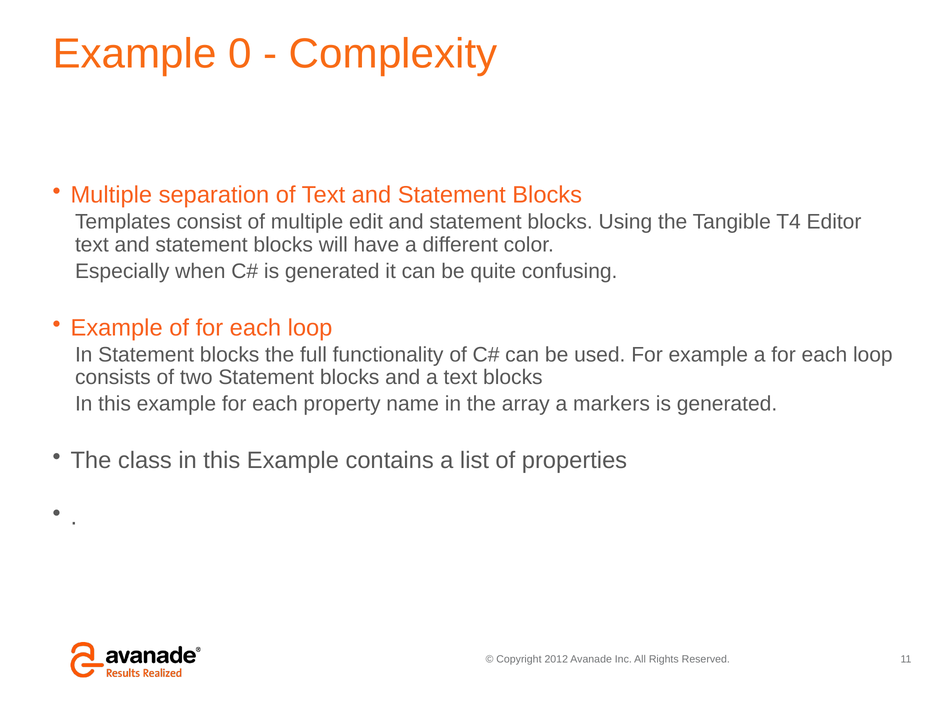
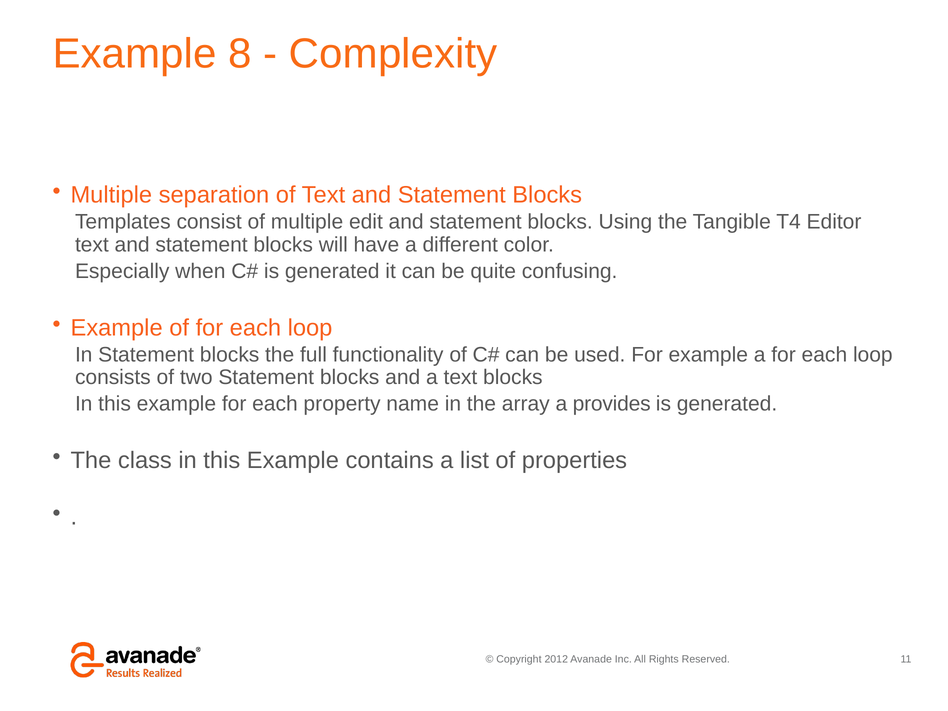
0: 0 -> 8
markers: markers -> provides
